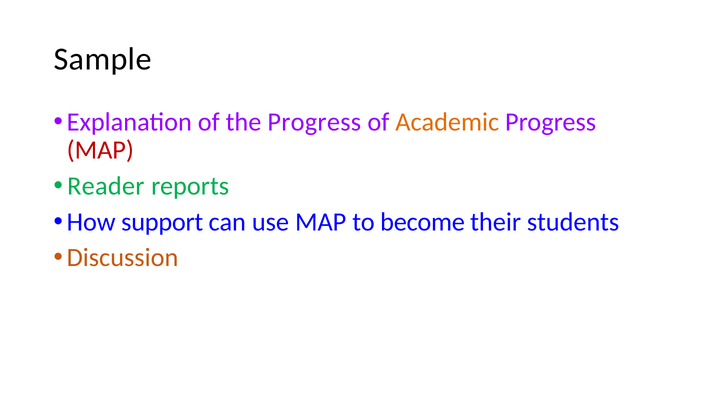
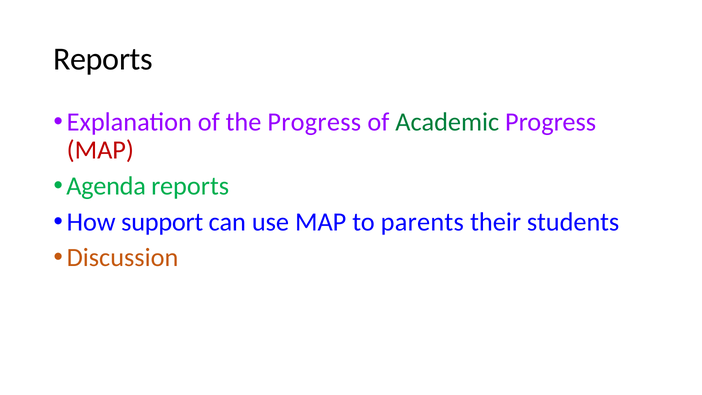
Sample at (103, 59): Sample -> Reports
Academic colour: orange -> green
Reader: Reader -> Agenda
become: become -> parents
